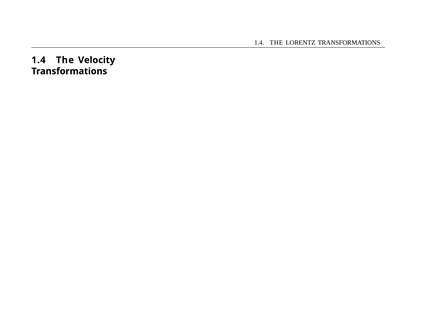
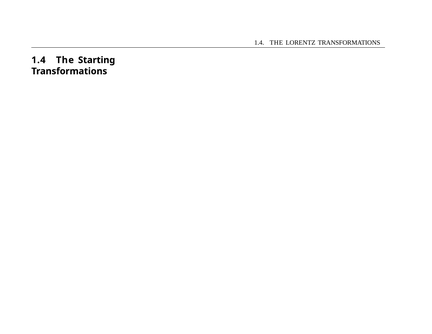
Velocity: Velocity -> Starting
